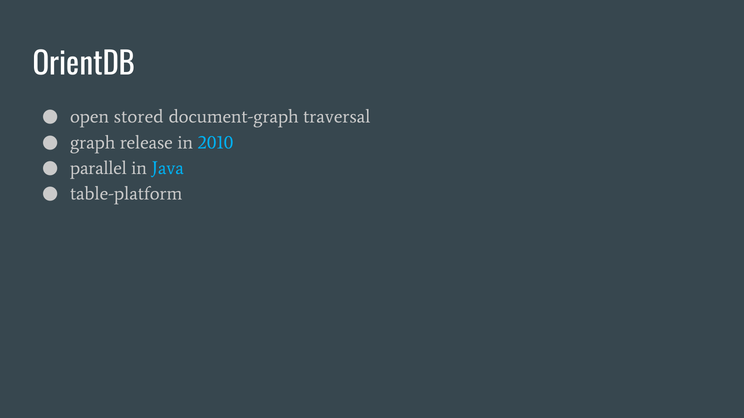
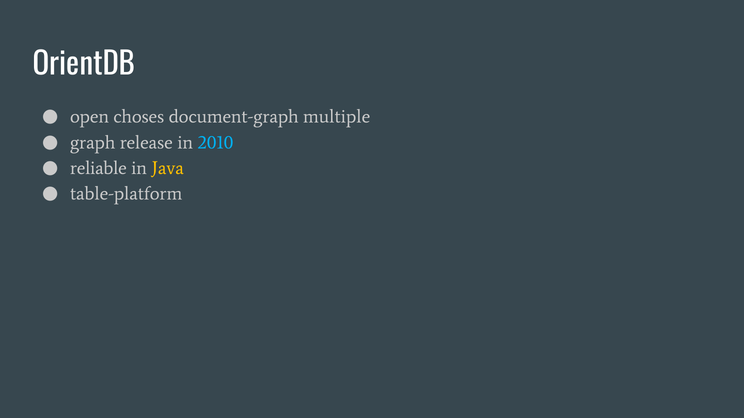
stored: stored -> choses
traversal: traversal -> multiple
parallel: parallel -> reliable
Java colour: light blue -> yellow
